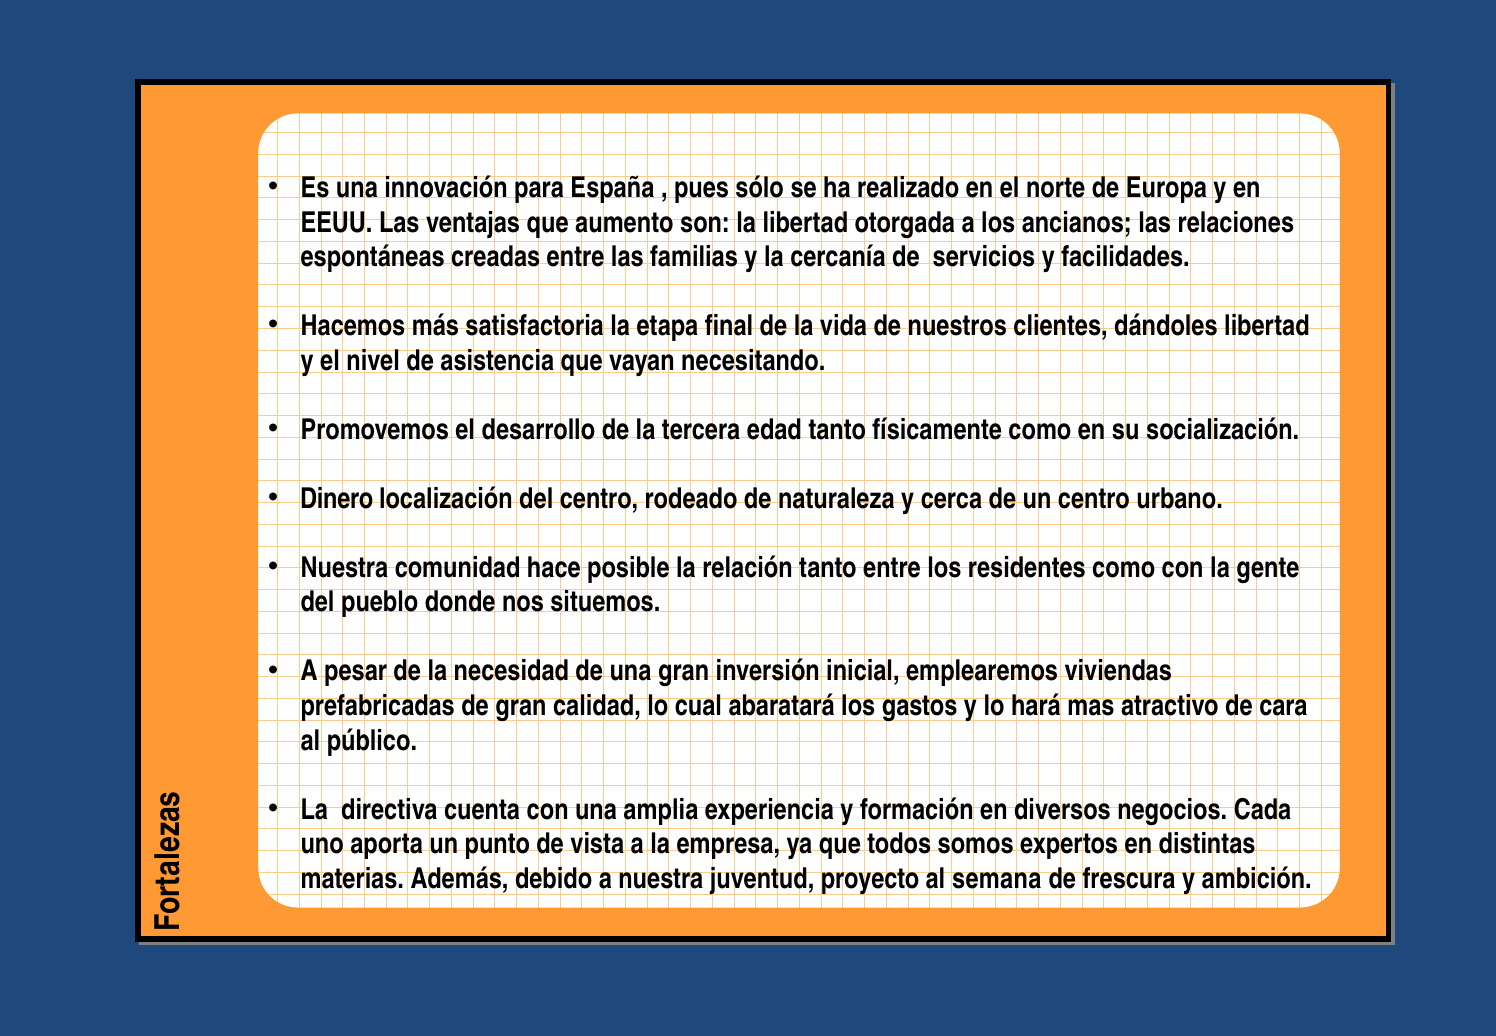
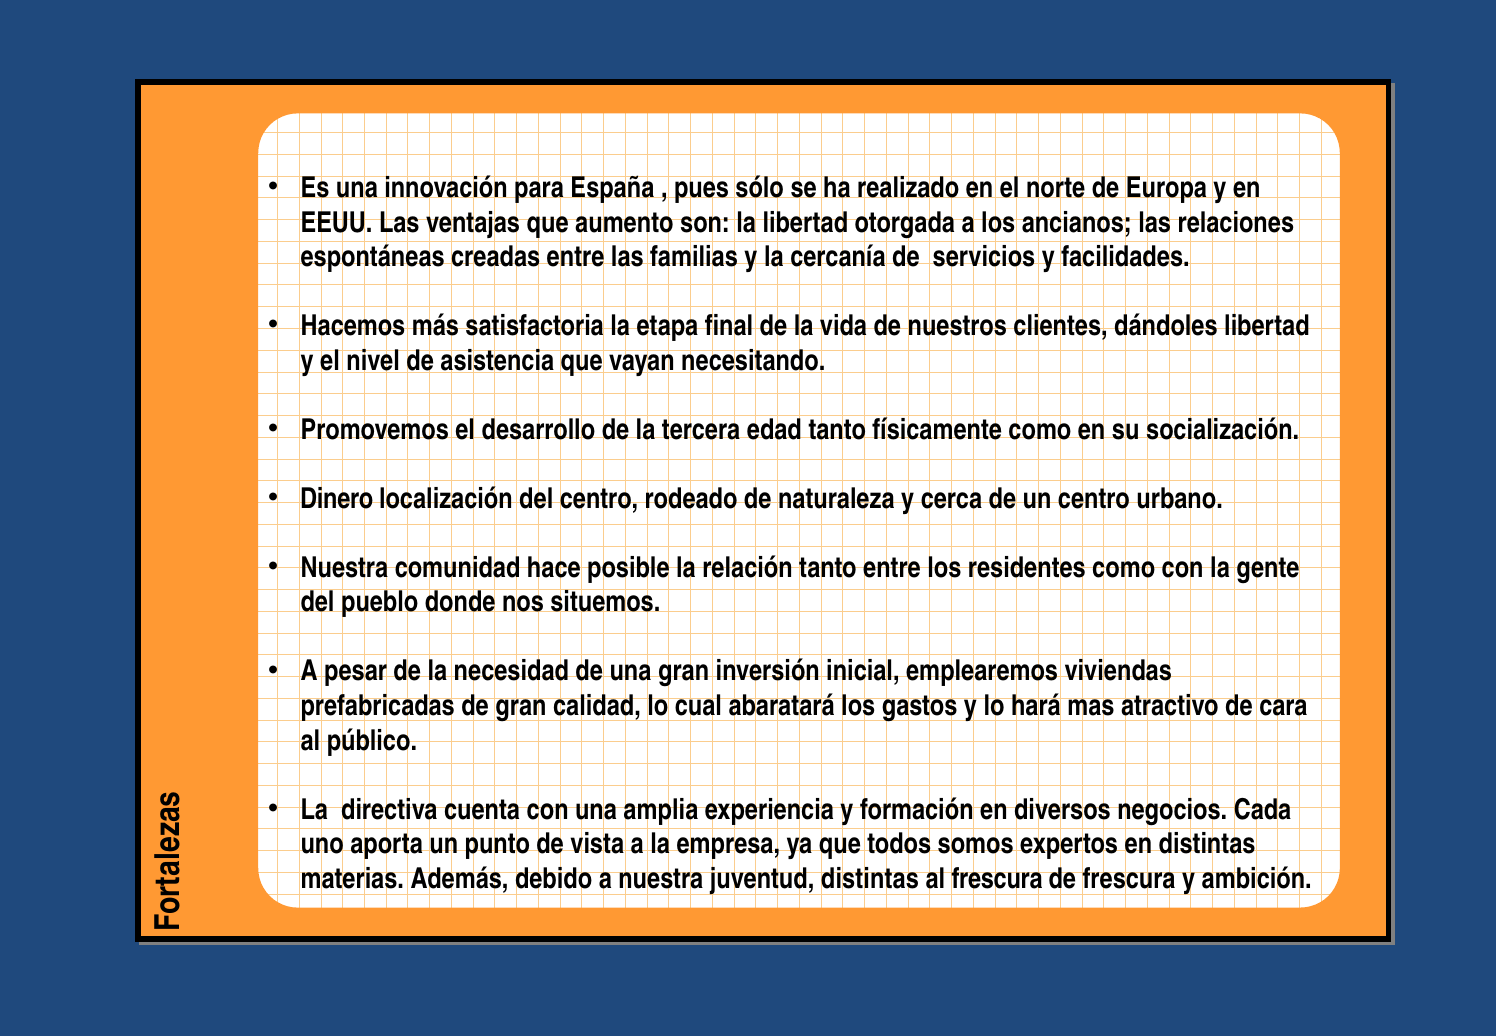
juventud proyecto: proyecto -> distintas
al semana: semana -> frescura
